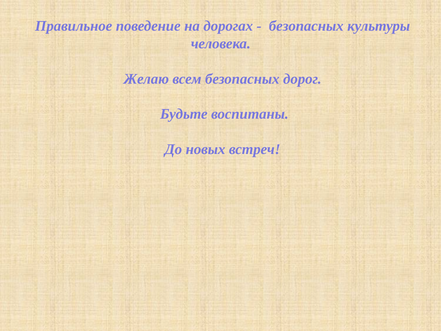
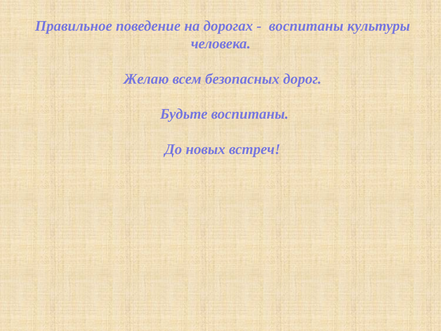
безопасных at (306, 26): безопасных -> воспитаны
